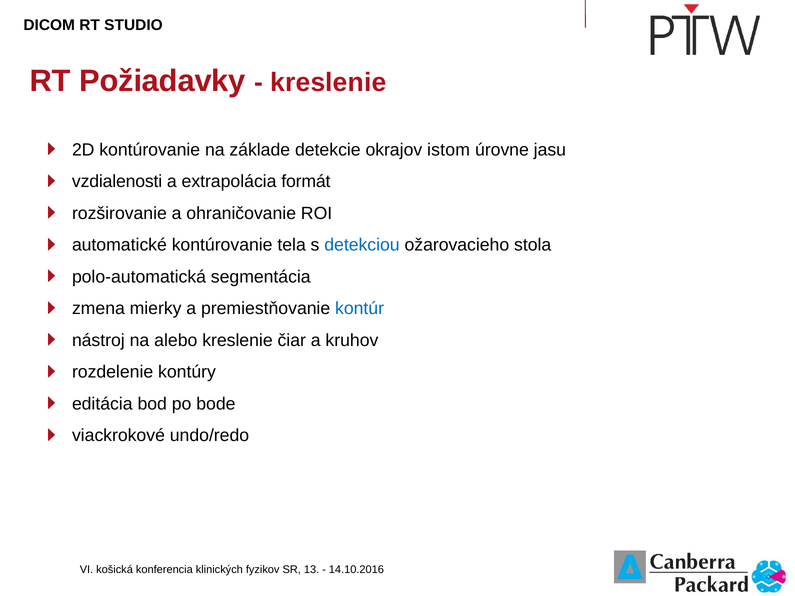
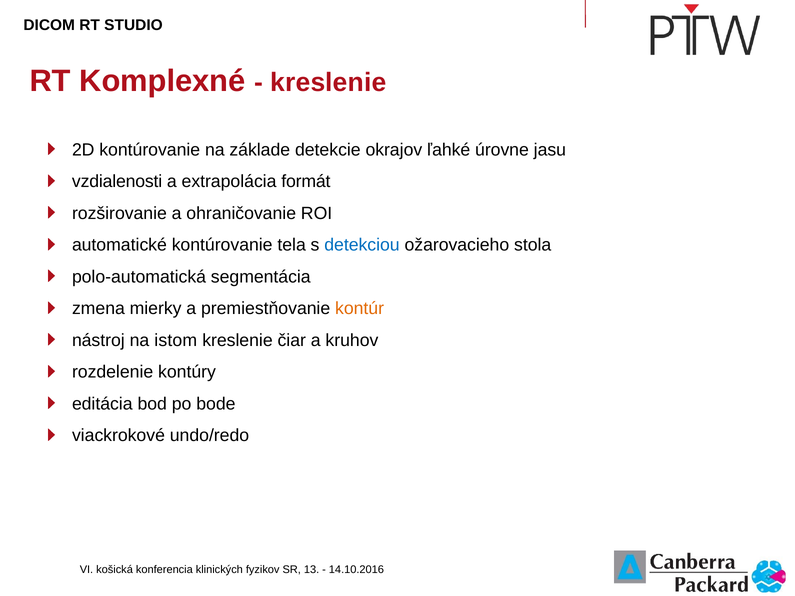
Požiadavky: Požiadavky -> Komplexné
istom: istom -> ľahké
kontúr colour: blue -> orange
alebo: alebo -> istom
